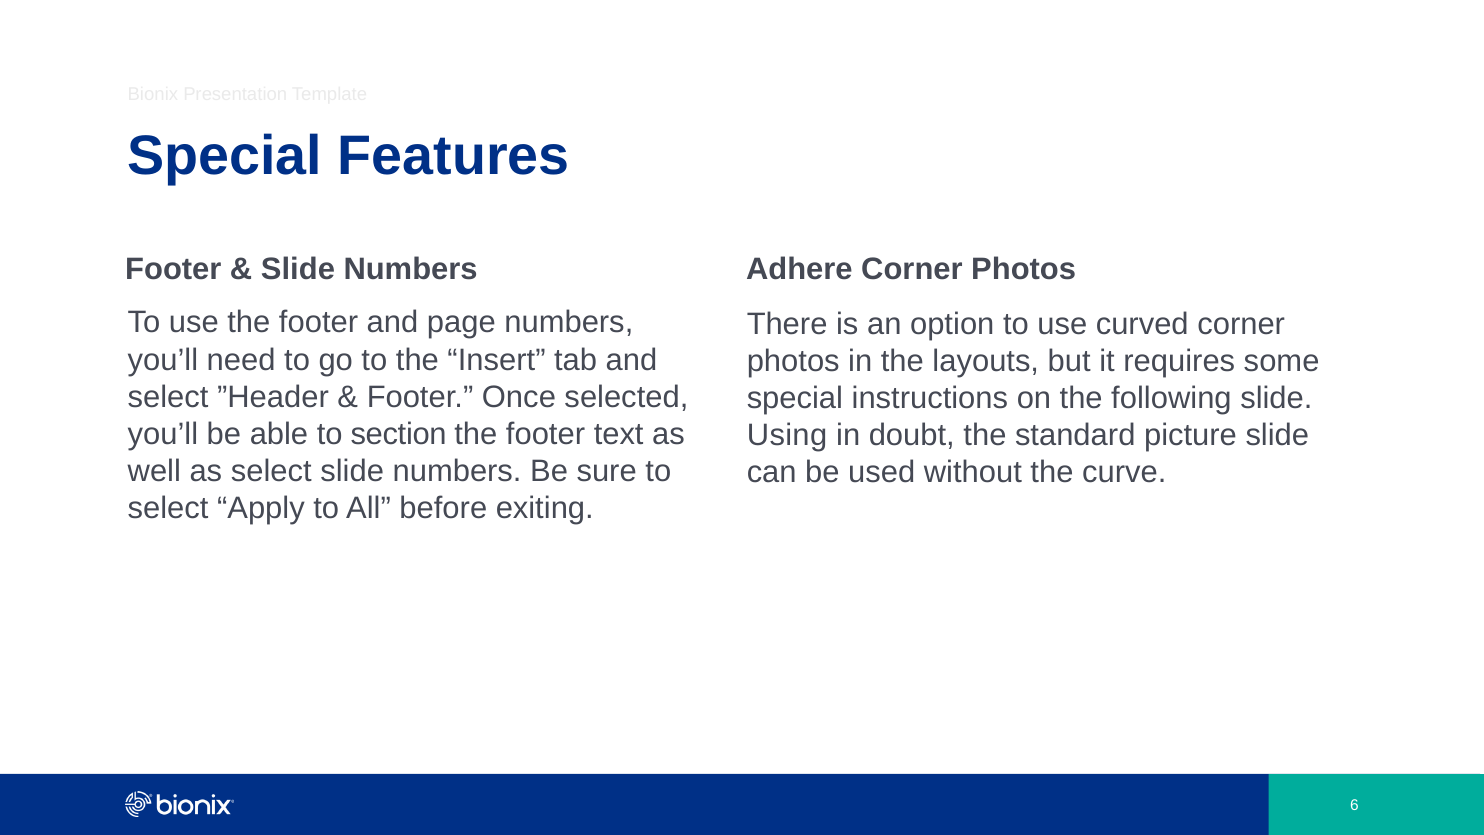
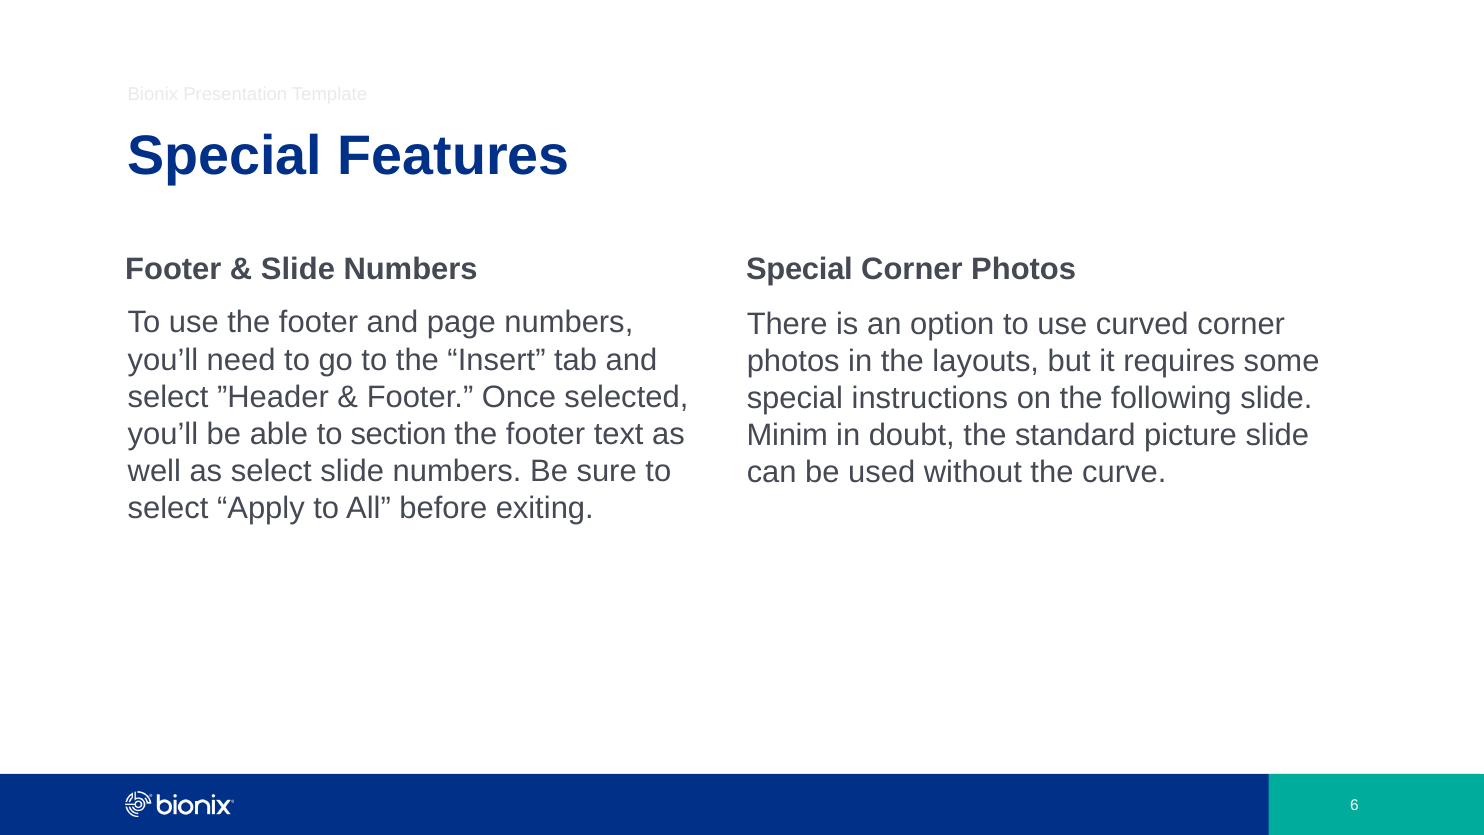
Numbers Adhere: Adhere -> Special
Using: Using -> Minim
